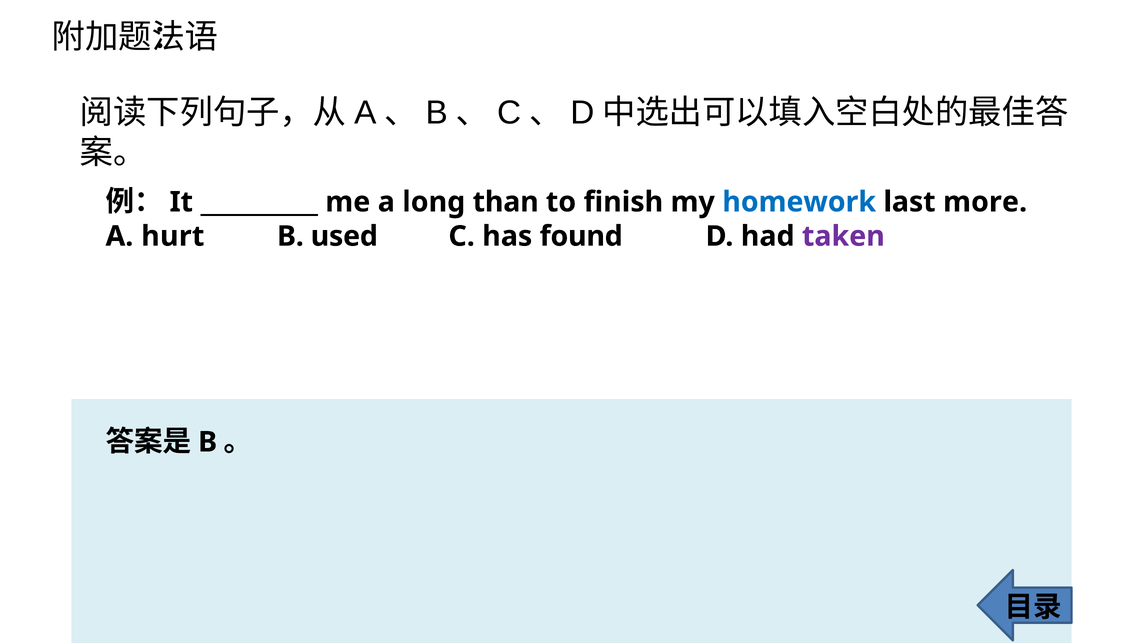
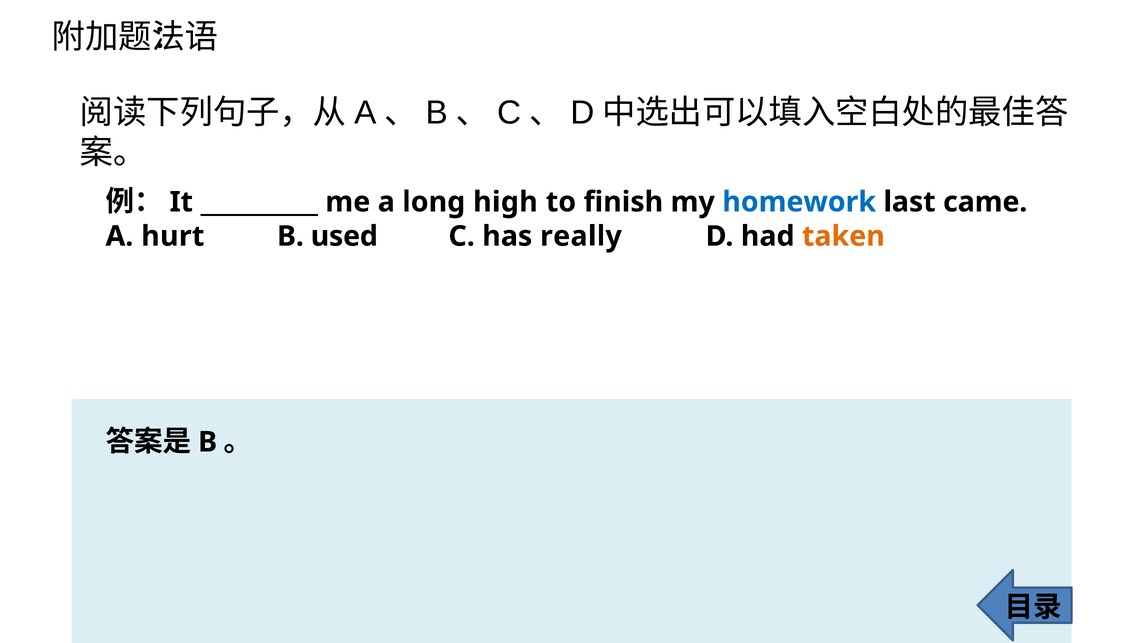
than: than -> high
more: more -> came
found: found -> really
taken colour: purple -> orange
